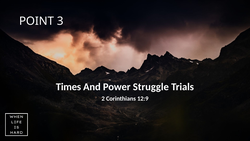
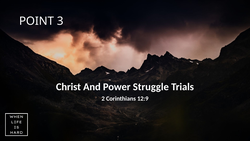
Times: Times -> Christ
